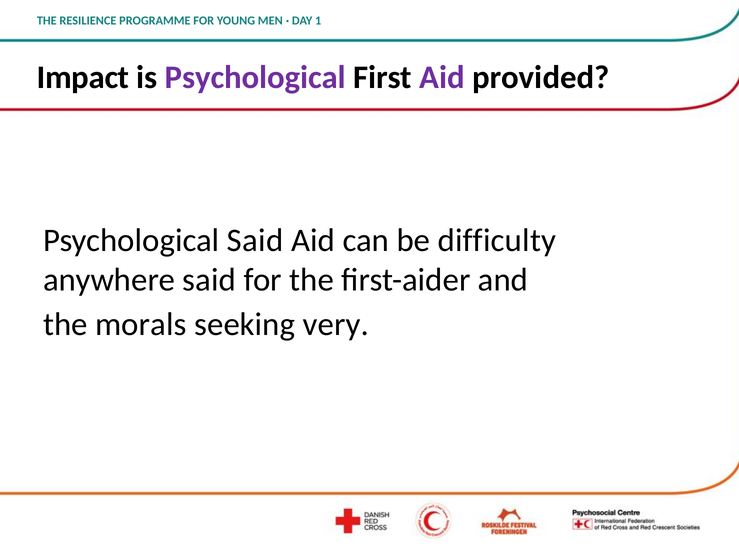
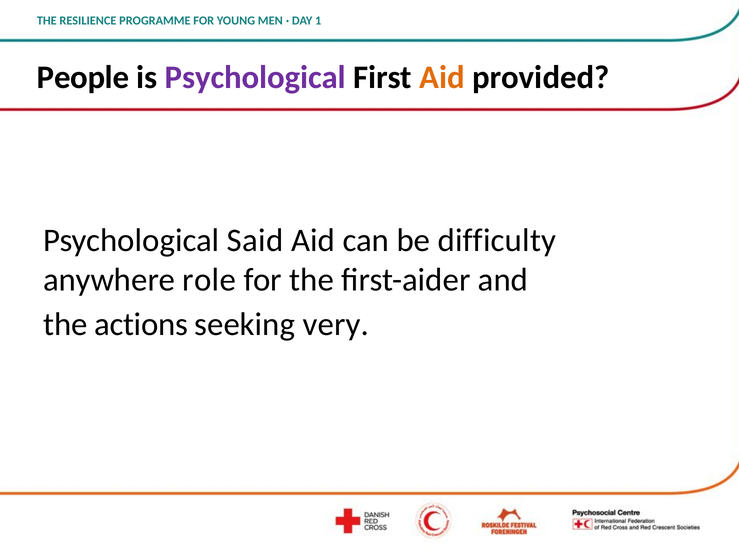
Impact: Impact -> People
Aid at (442, 77) colour: purple -> orange
anywhere said: said -> role
morals: morals -> actions
